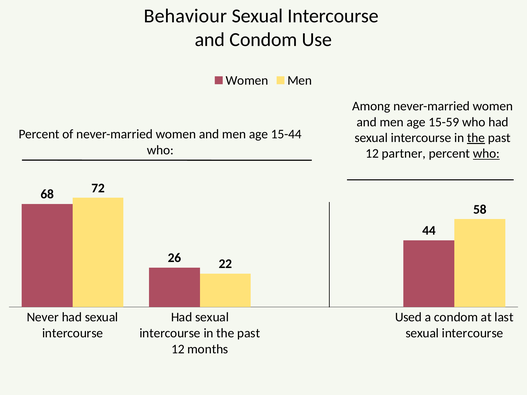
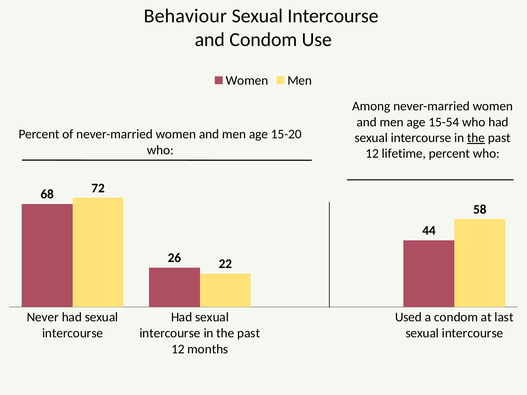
15-59: 15-59 -> 15-54
15-44: 15-44 -> 15-20
partner: partner -> lifetime
who at (486, 154) underline: present -> none
